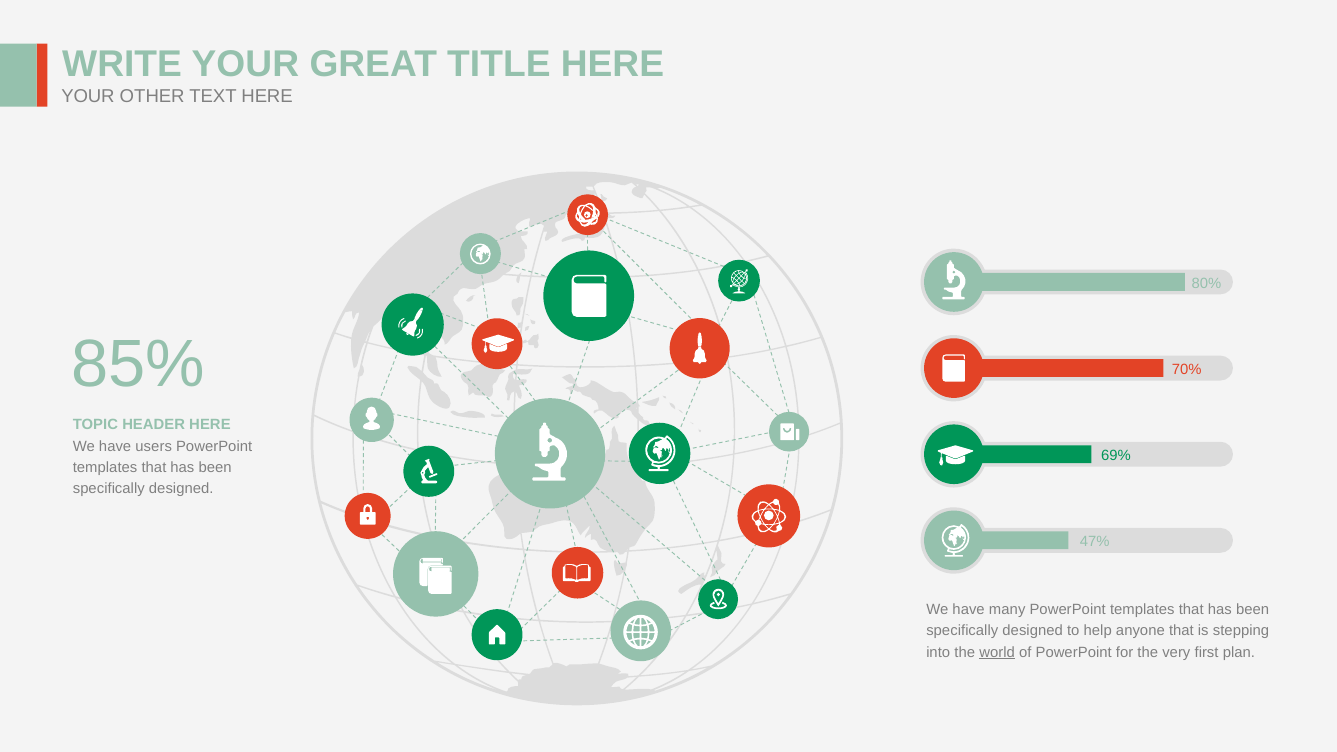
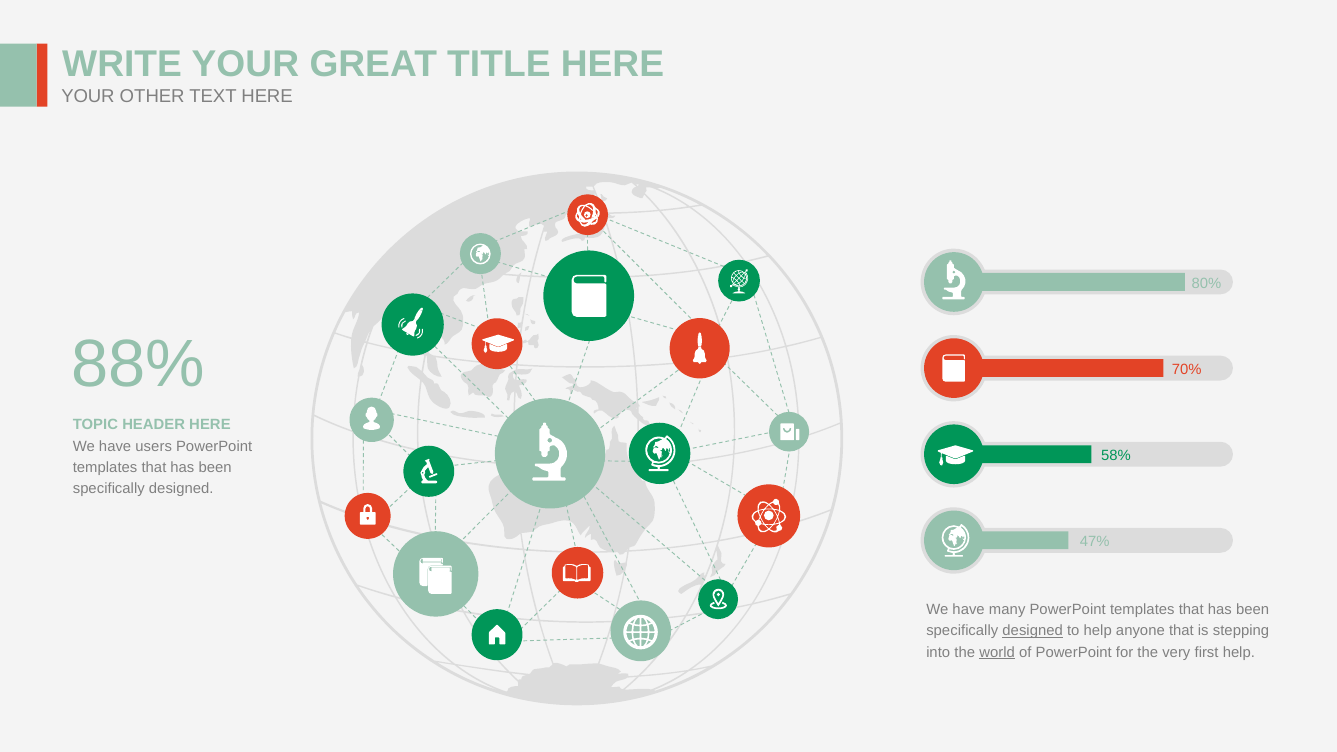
85%: 85% -> 88%
69%: 69% -> 58%
designed at (1033, 631) underline: none -> present
first plan: plan -> help
